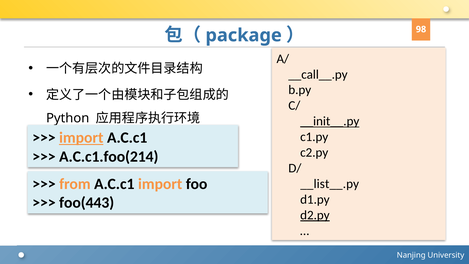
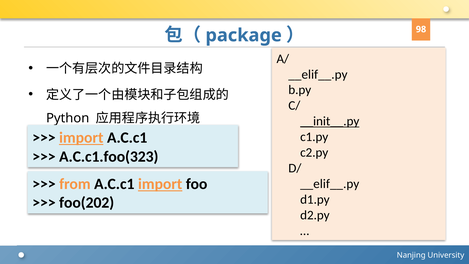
__call__.py at (318, 74): __call__.py -> __elif__.py
A.C.c1.foo(214: A.C.c1.foo(214 -> A.C.c1.foo(323
import at (160, 184) underline: none -> present
__list__.py at (330, 184): __list__.py -> __elif__.py
foo(443: foo(443 -> foo(202
d2.py underline: present -> none
